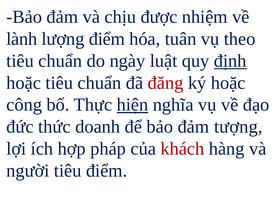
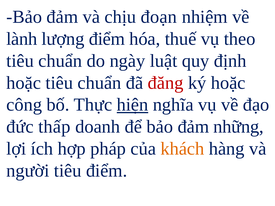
được: được -> đoạn
tuân: tuân -> thuế
định underline: present -> none
thức: thức -> thấp
tượng: tượng -> những
khách colour: red -> orange
